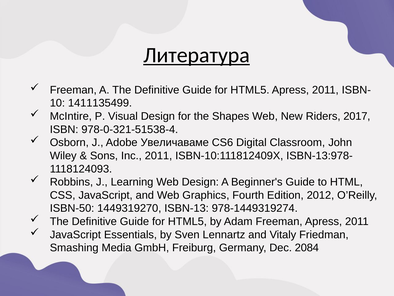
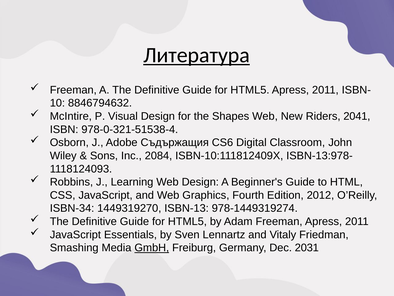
1411135499: 1411135499 -> 8846794632
2017: 2017 -> 2041
Увеличаваме: Увеличаваме -> Съдържащия
Inc 2011: 2011 -> 2084
ISBN-50: ISBN-50 -> ISBN-34
GmbH underline: none -> present
2084: 2084 -> 2031
